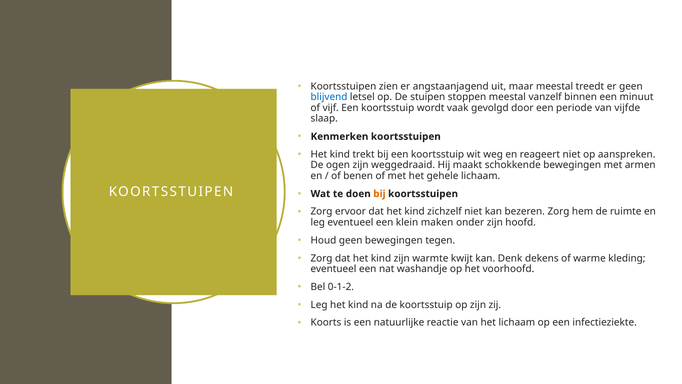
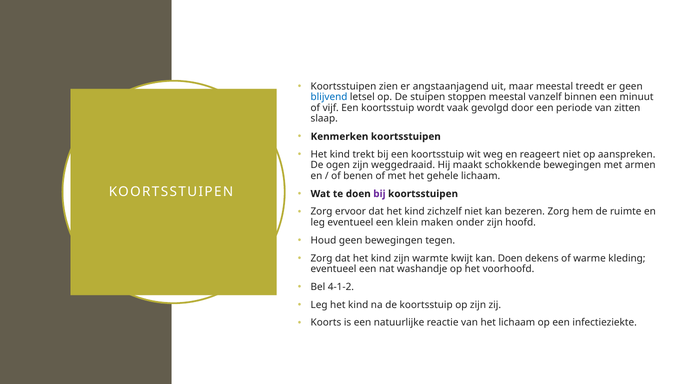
vijfde: vijfde -> zitten
bij at (379, 194) colour: orange -> purple
kan Denk: Denk -> Doen
0-1-2: 0-1-2 -> 4-1-2
